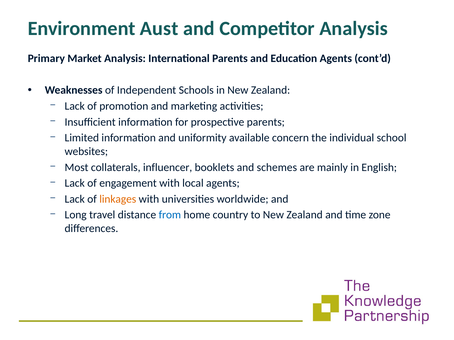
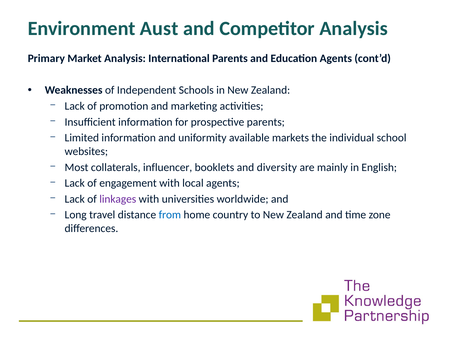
concern: concern -> markets
schemes: schemes -> diversity
linkages colour: orange -> purple
